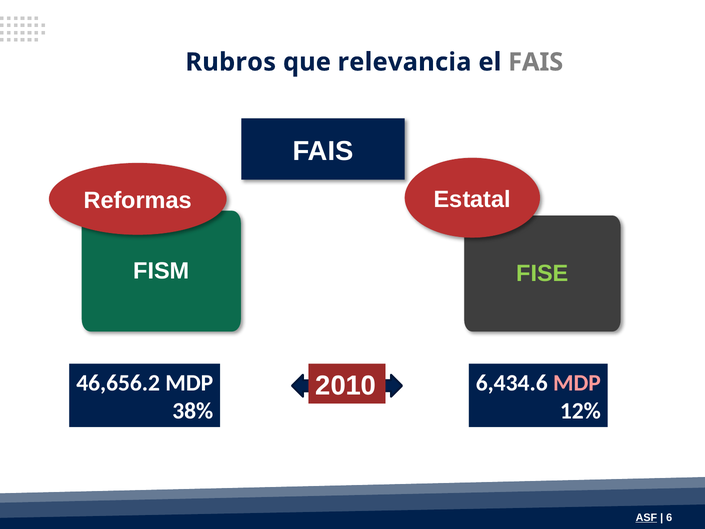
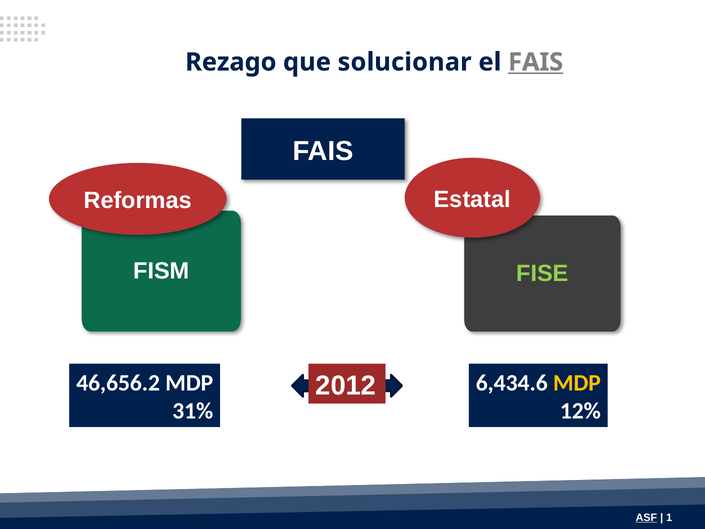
Rubros: Rubros -> Rezago
relevancia: relevancia -> solucionar
FAIS at (536, 62) underline: none -> present
2010: 2010 -> 2012
MDP at (577, 383) colour: pink -> yellow
38%: 38% -> 31%
6: 6 -> 1
